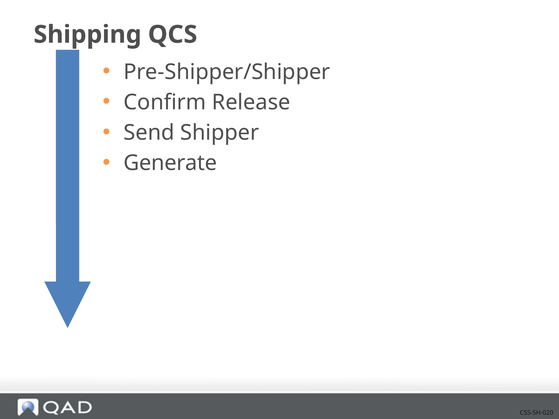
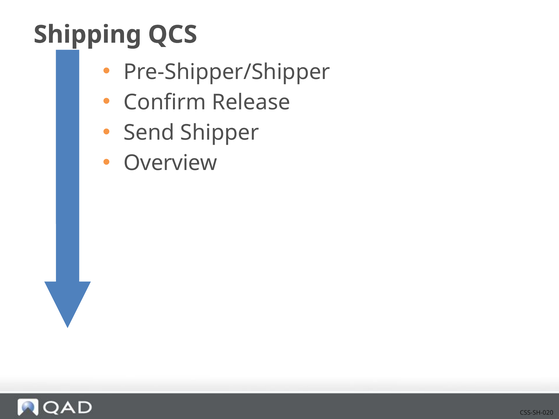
Generate: Generate -> Overview
